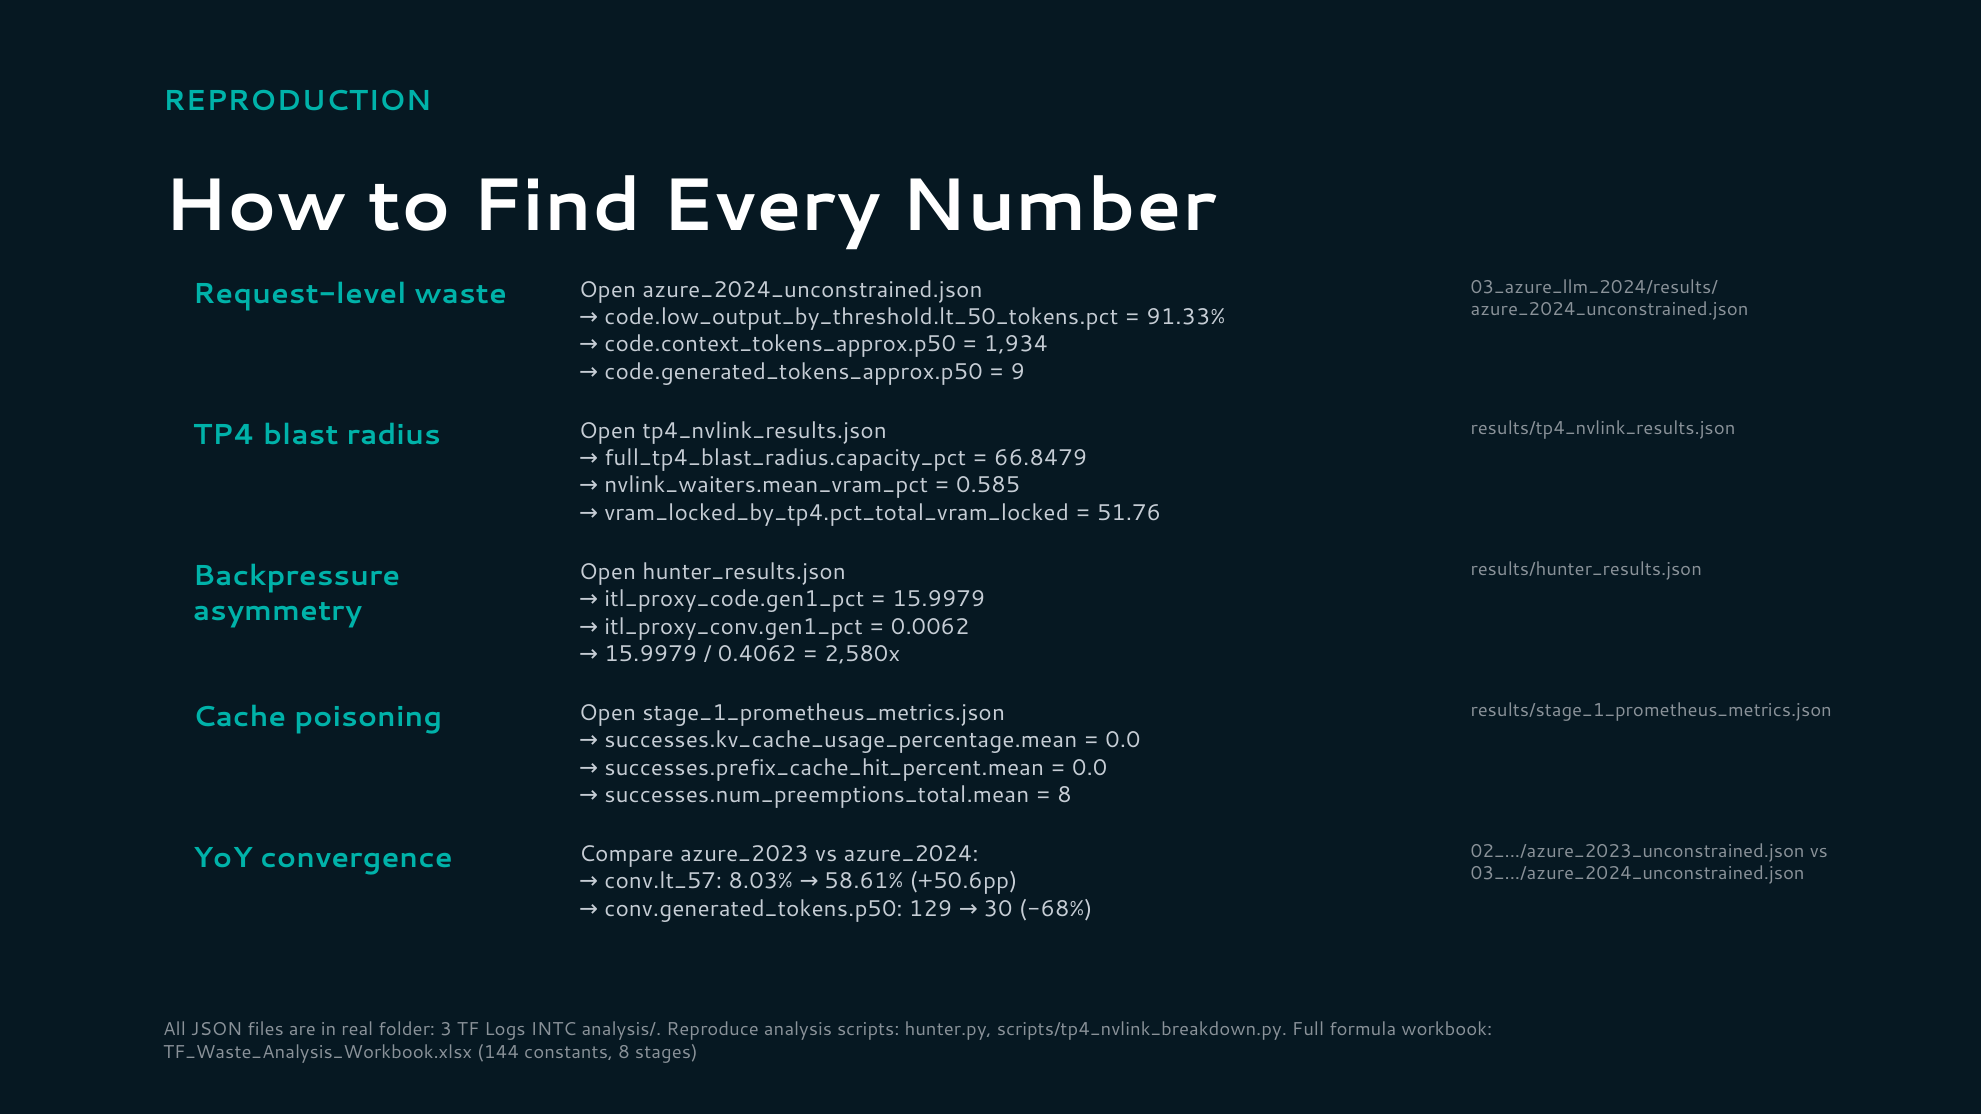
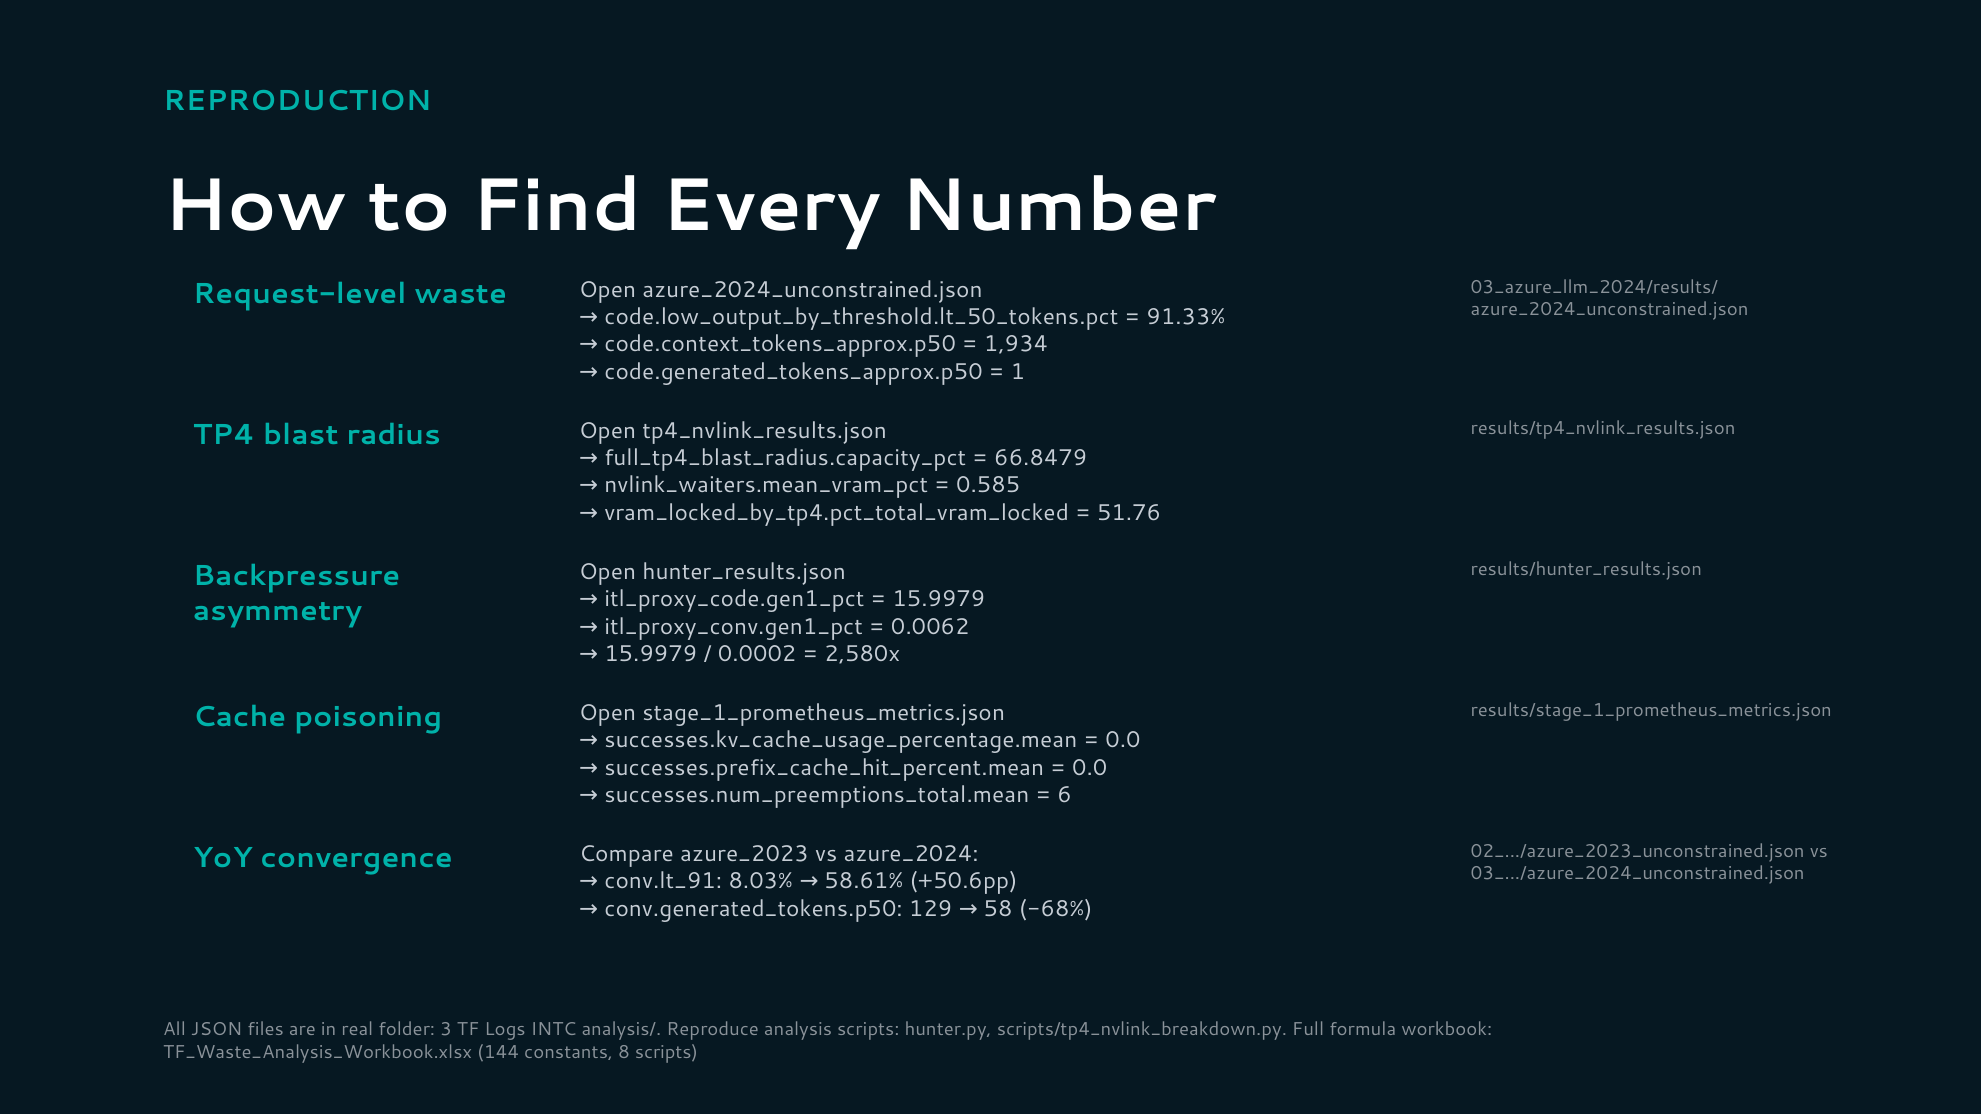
9: 9 -> 1
0.4062: 0.4062 -> 0.0002
8 at (1065, 795): 8 -> 6
conv.lt_57: conv.lt_57 -> conv.lt_91
30: 30 -> 58
8 stages: stages -> scripts
